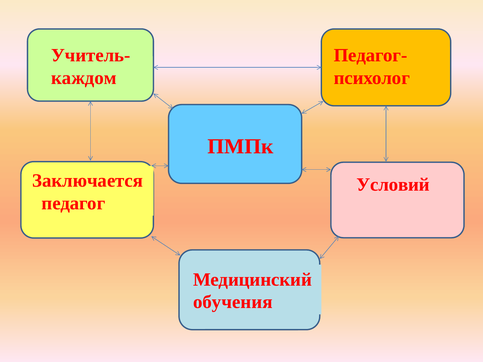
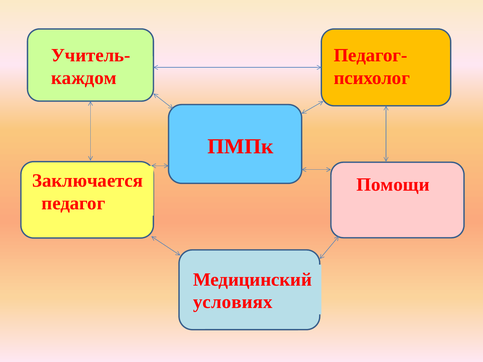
Условий: Условий -> Помощи
обучения: обучения -> условиях
